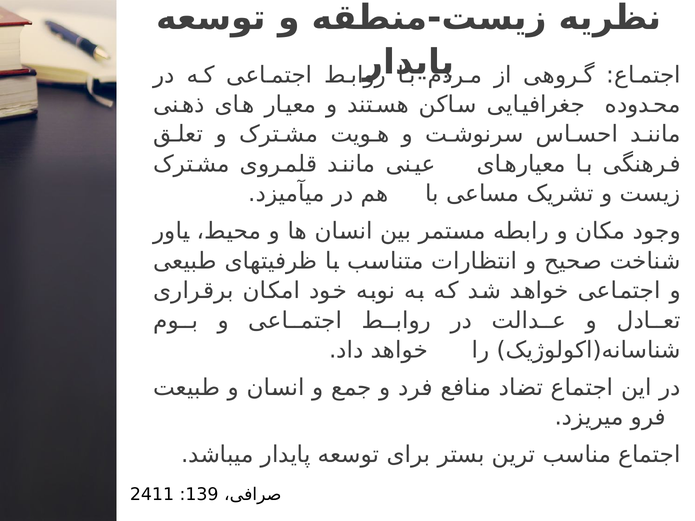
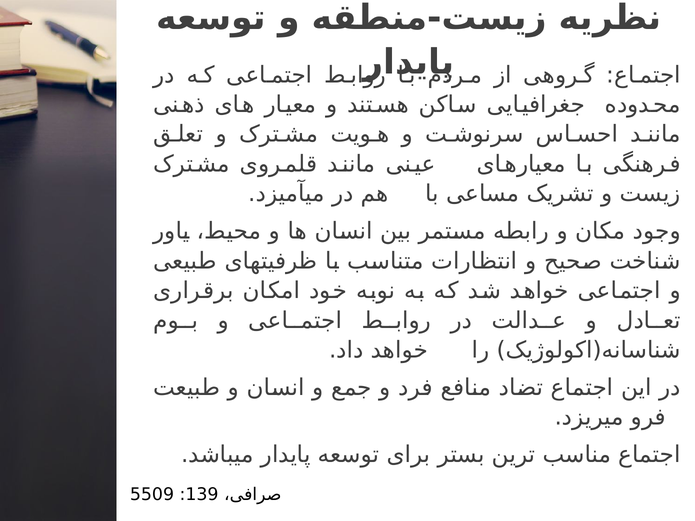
2411: 2411 -> 5509
